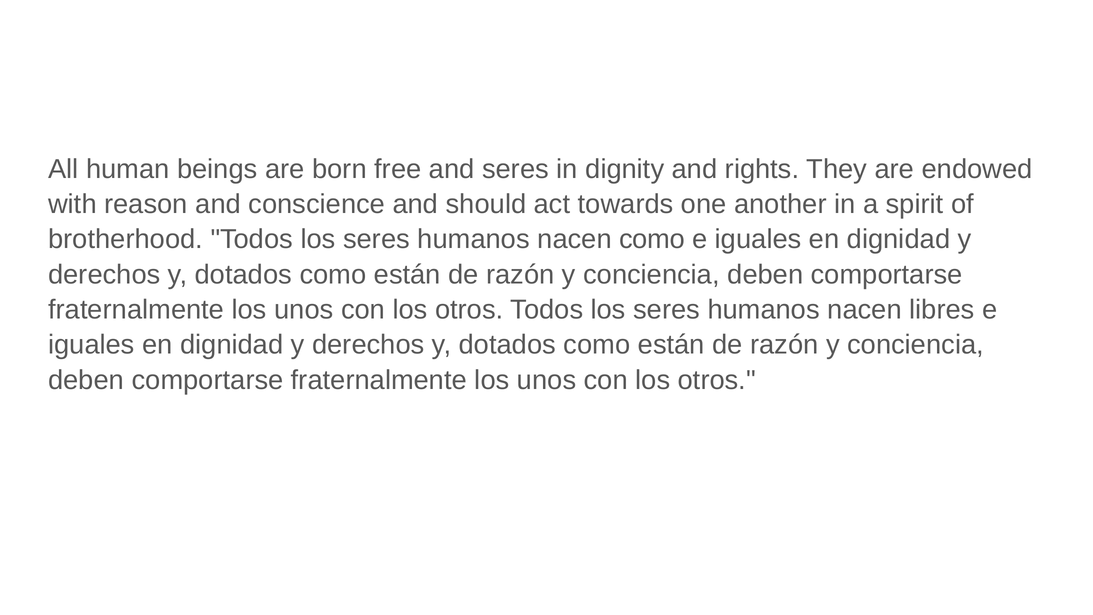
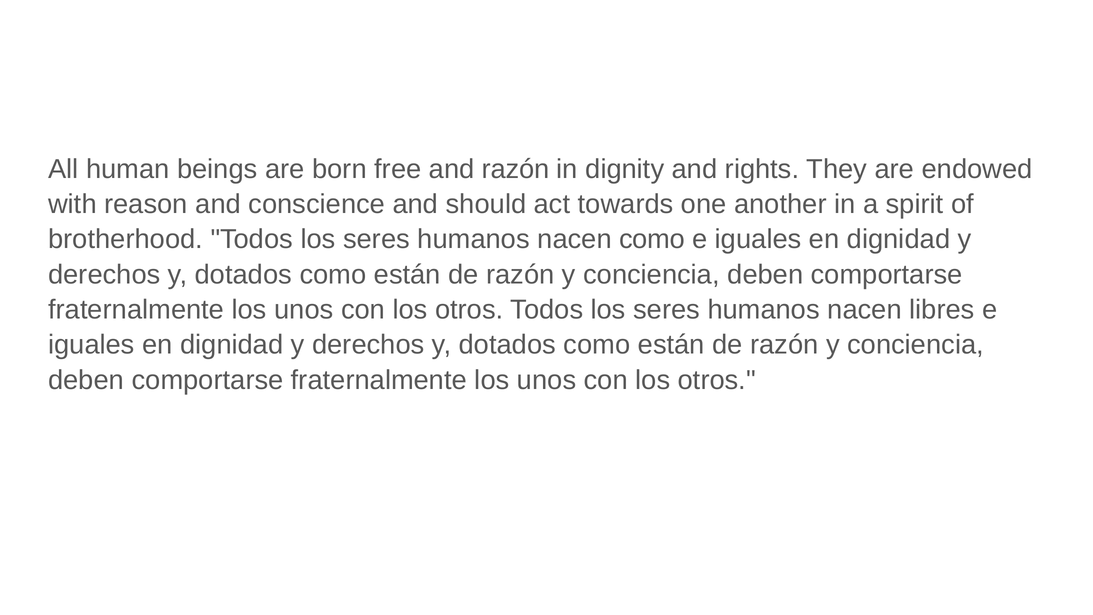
and seres: seres -> razón
